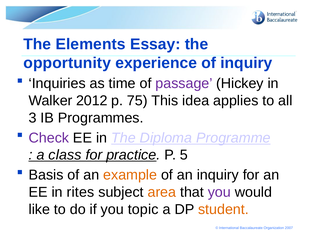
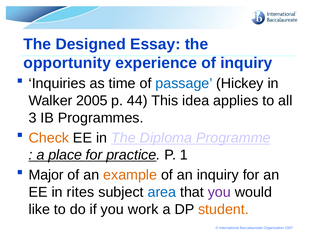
Elements: Elements -> Designed
passage colour: purple -> blue
2012: 2012 -> 2005
75: 75 -> 44
Check colour: purple -> orange
class: class -> place
5: 5 -> 1
Basis: Basis -> Major
area colour: orange -> blue
topic: topic -> work
